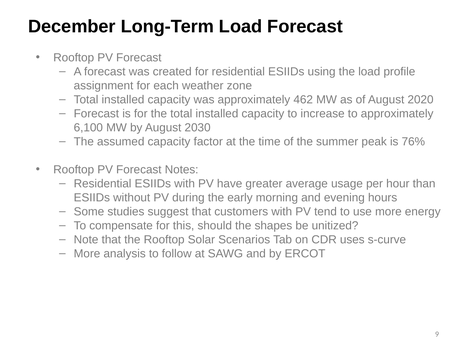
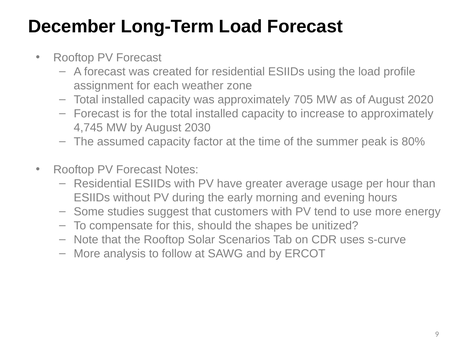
462: 462 -> 705
6,100: 6,100 -> 4,745
76%: 76% -> 80%
